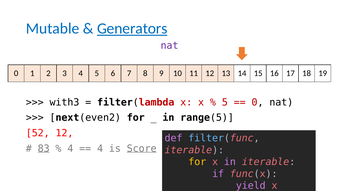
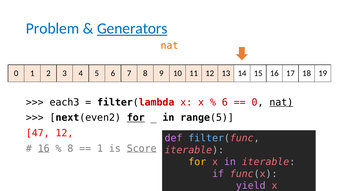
Mutable: Mutable -> Problem
nat at (170, 46) colour: purple -> orange
with3: with3 -> each3
5 at (225, 102): 5 -> 6
nat at (281, 102) underline: none -> present
for at (136, 118) underline: none -> present
52: 52 -> 47
83 at (44, 148): 83 -> 16
4 at (70, 148): 4 -> 8
4 at (100, 148): 4 -> 1
